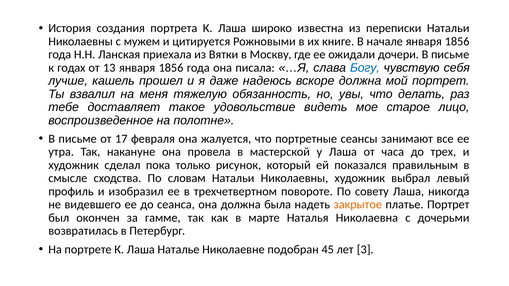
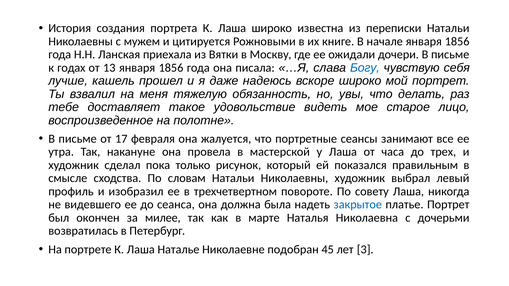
вскоре должна: должна -> широко
закрытое colour: orange -> blue
гамме: гамме -> милее
